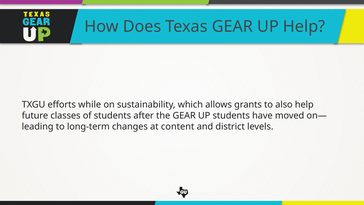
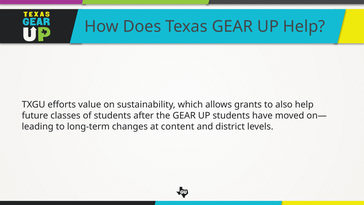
while: while -> value
